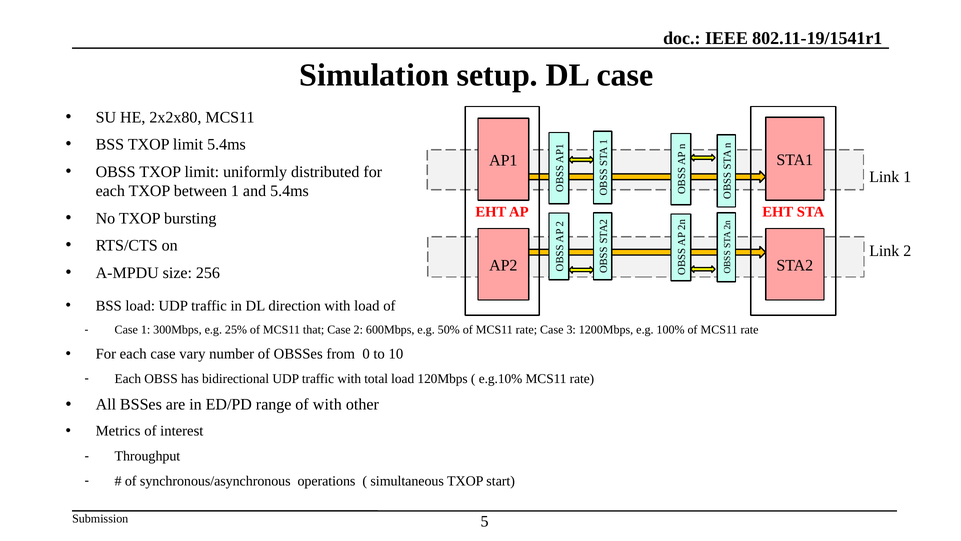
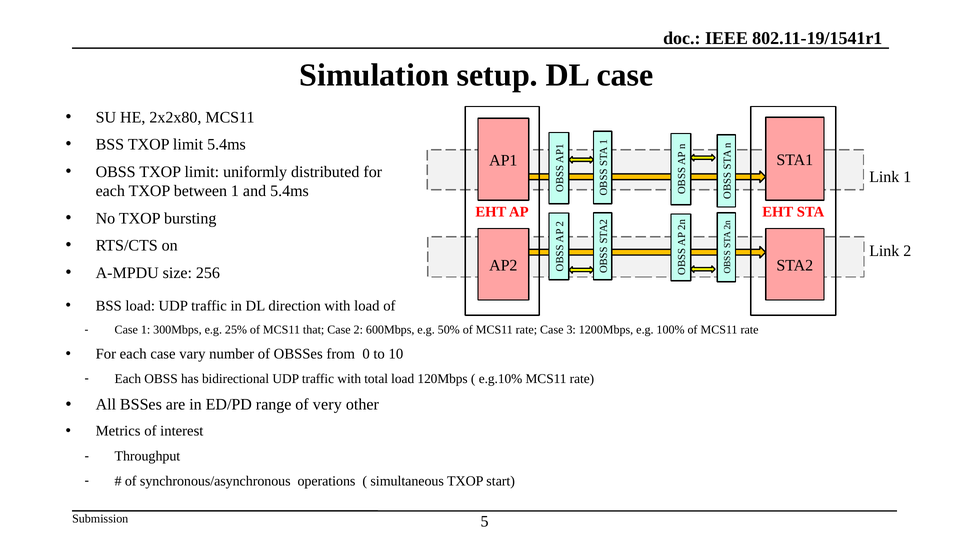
of with: with -> very
